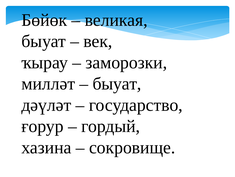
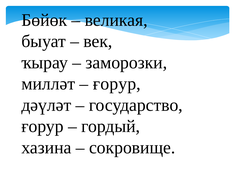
быуат at (117, 83): быуат -> ғорур
